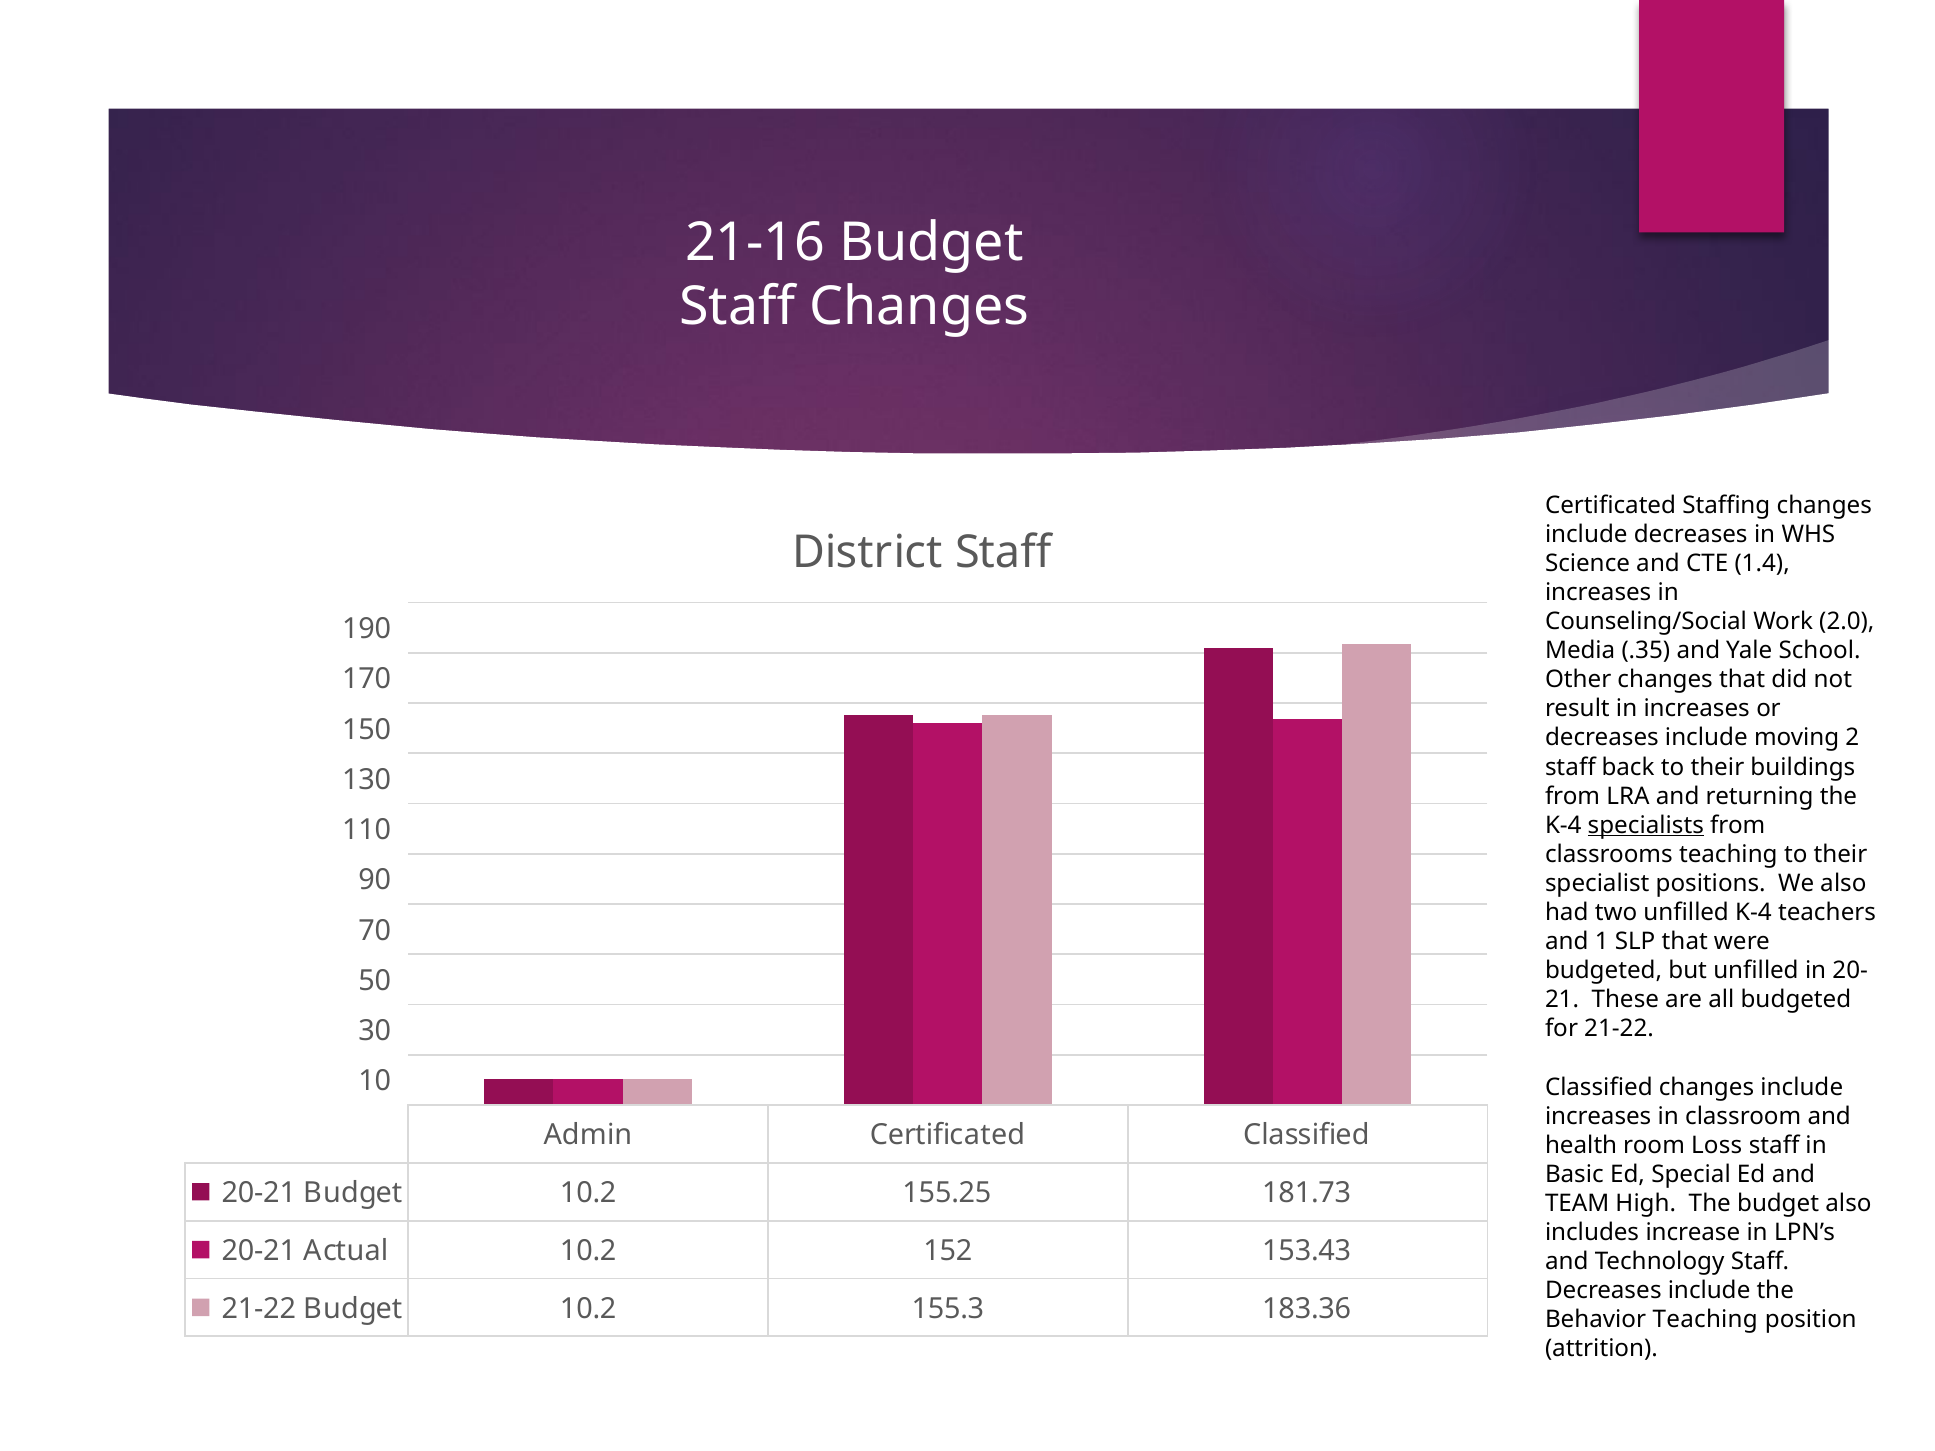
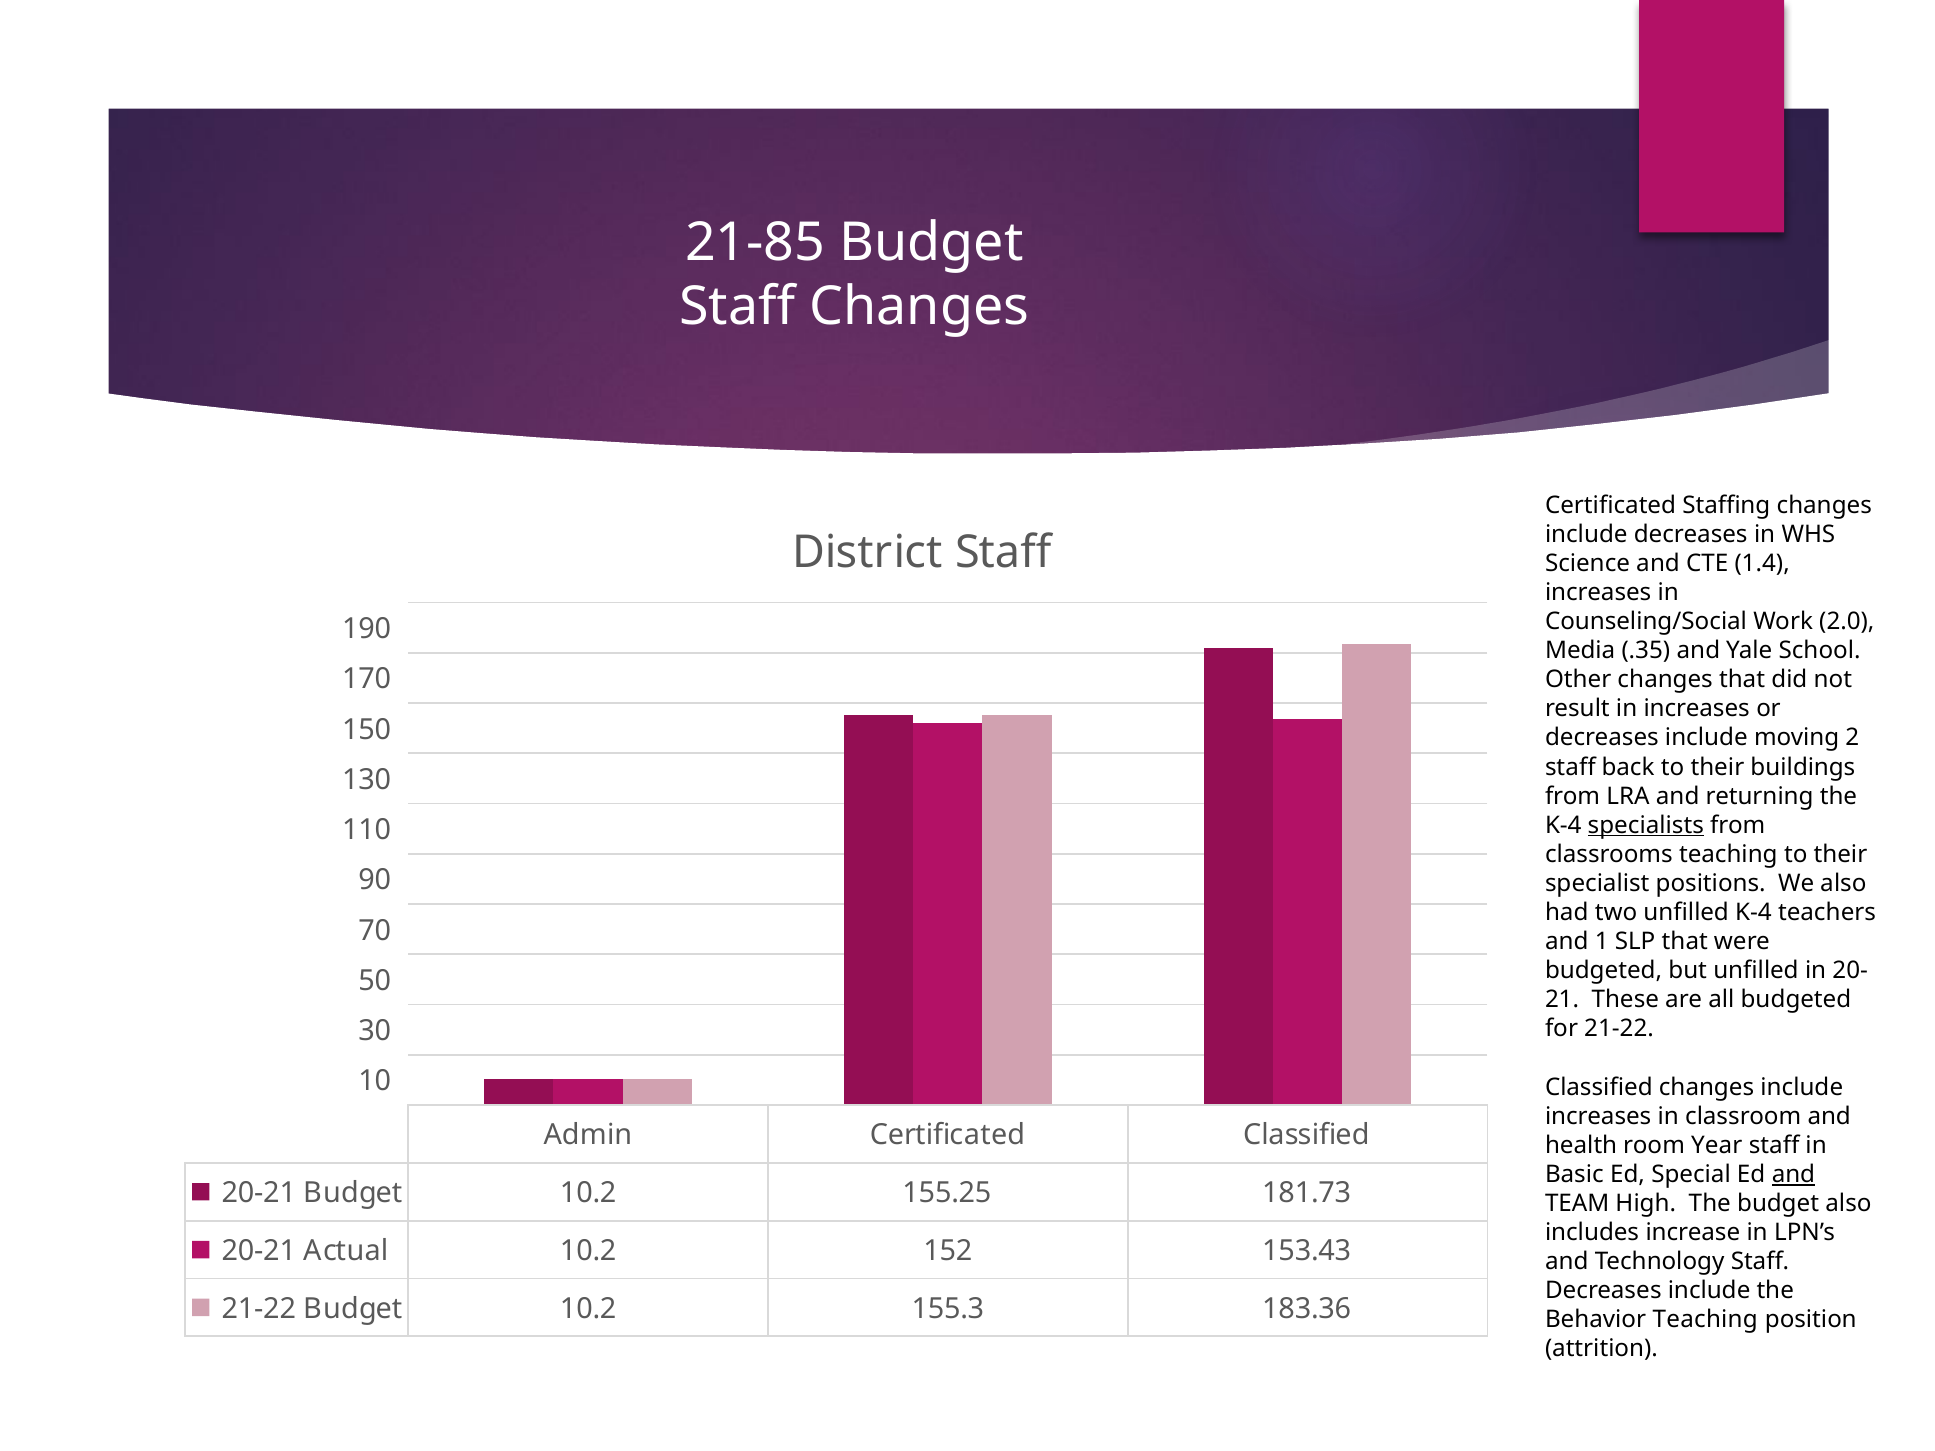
21-16: 21-16 -> 21-85
Loss: Loss -> Year
and at (1793, 1175) underline: none -> present
